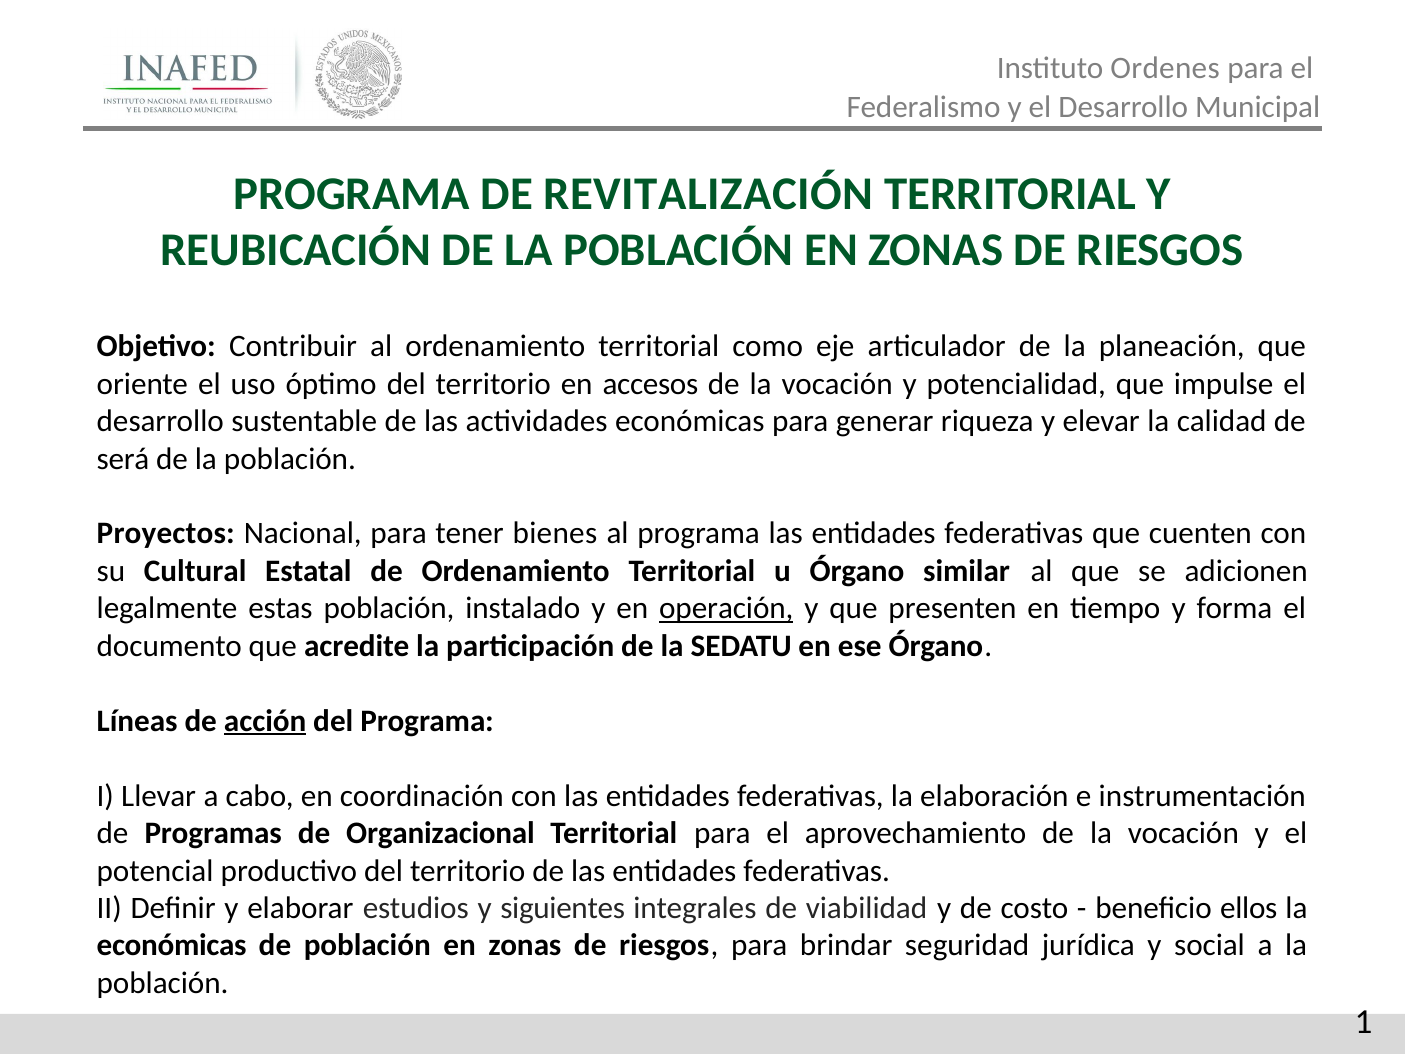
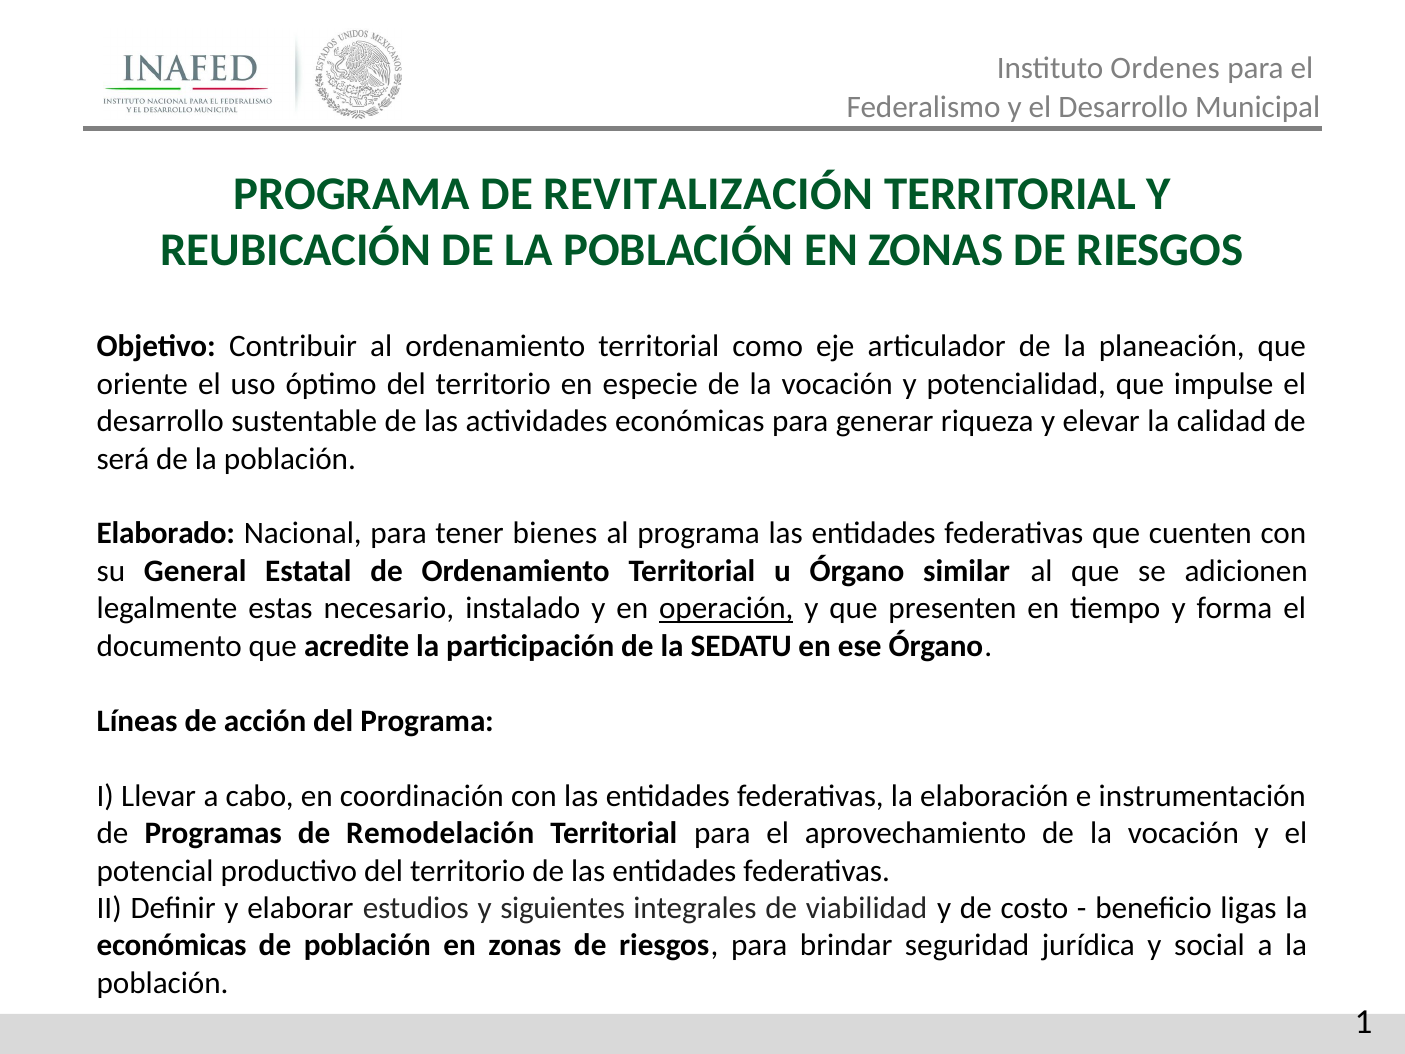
accesos: accesos -> especie
Proyectos: Proyectos -> Elaborado
Cultural: Cultural -> General
estas población: población -> necesario
acción underline: present -> none
Organizacional: Organizacional -> Remodelación
ellos: ellos -> ligas
